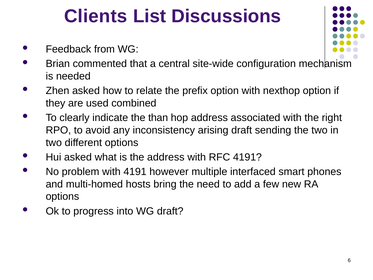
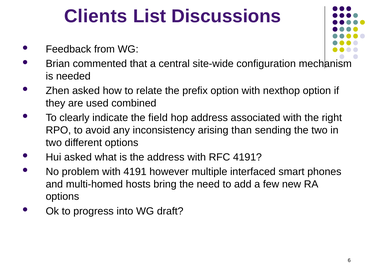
than: than -> field
arising draft: draft -> than
